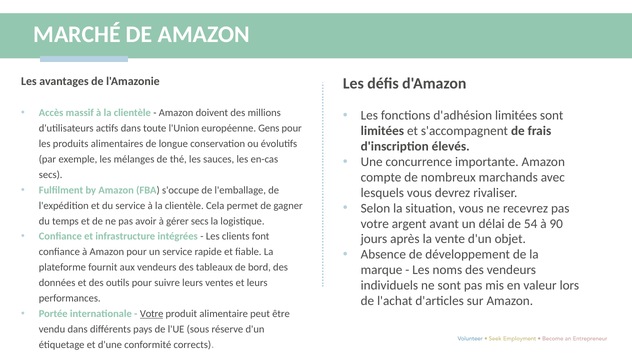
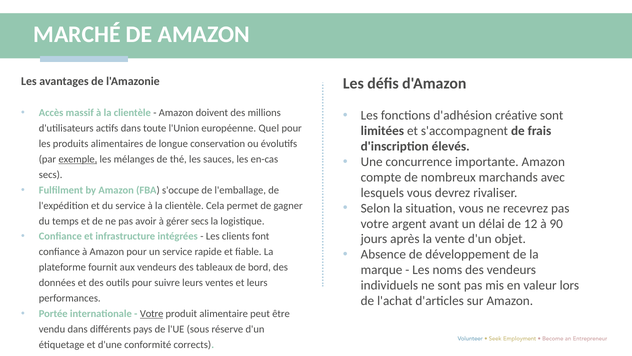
d'adhésion limitées: limitées -> créative
Gens: Gens -> Quel
exemple underline: none -> present
54: 54 -> 12
